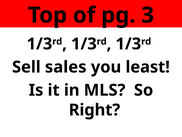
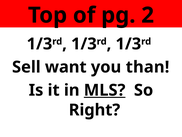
3: 3 -> 2
sales: sales -> want
least: least -> than
MLS underline: none -> present
